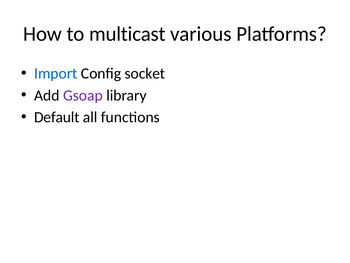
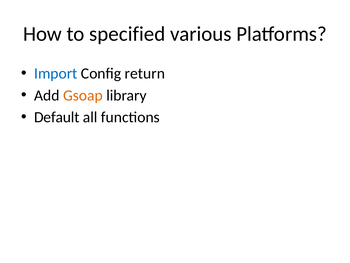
multicast: multicast -> specified
socket: socket -> return
Gsoap colour: purple -> orange
